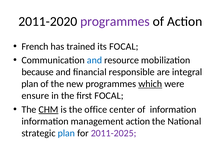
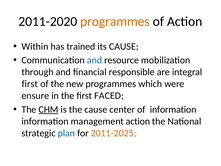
programmes at (115, 21) colour: purple -> orange
French: French -> Within
its FOCAL: FOCAL -> CAUSE
because: because -> through
plan at (30, 84): plan -> first
which underline: present -> none
first FOCAL: FOCAL -> FACED
the office: office -> cause
2011-2025 colour: purple -> orange
